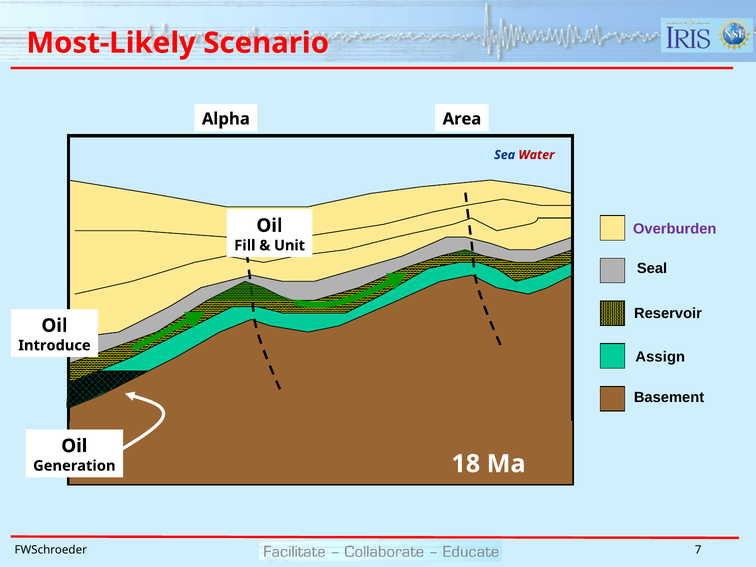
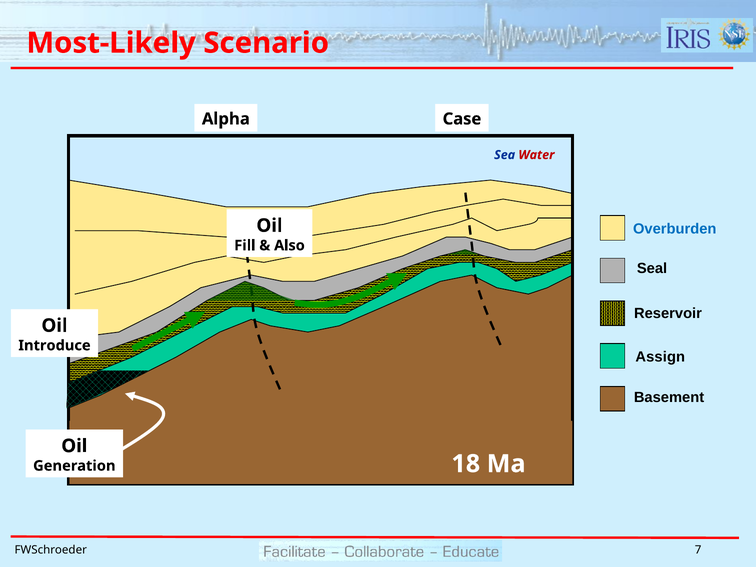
Area: Area -> Case
Overburden colour: purple -> blue
Unit: Unit -> Also
